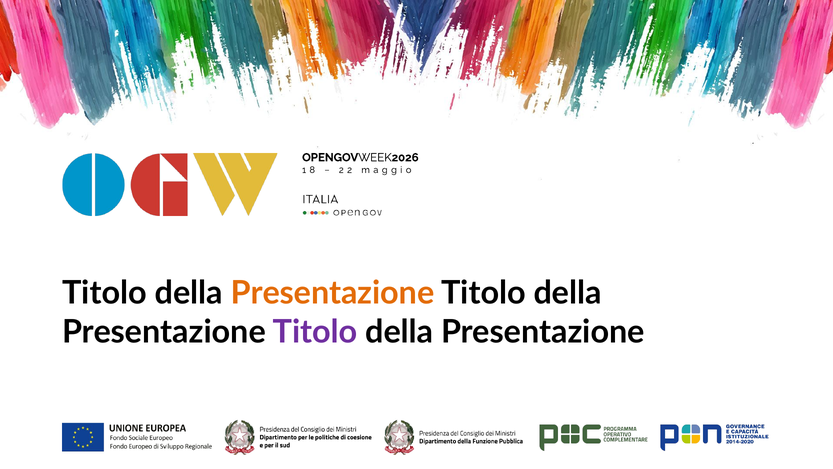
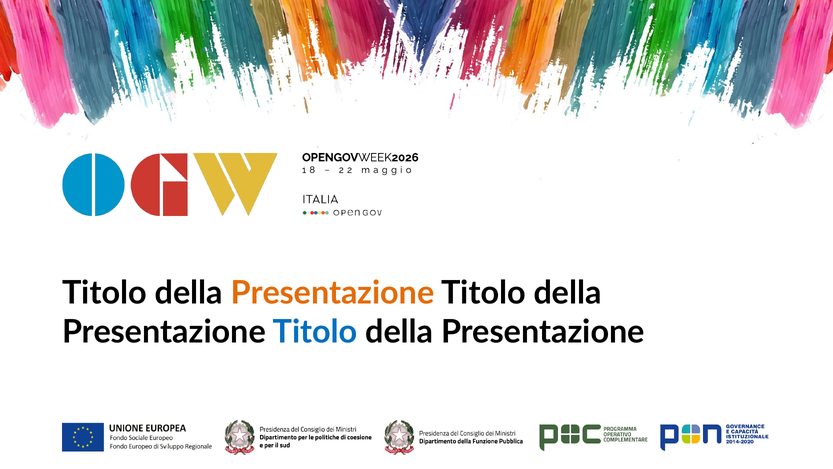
Titolo at (315, 332) colour: purple -> blue
